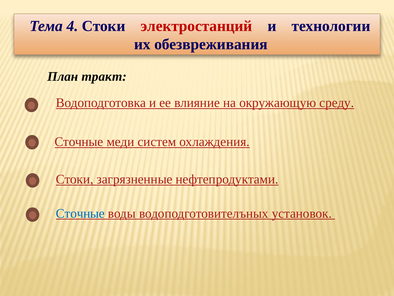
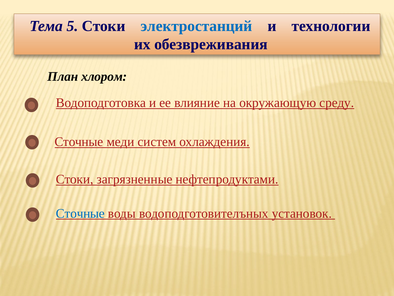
4: 4 -> 5
электростанций colour: red -> blue
тракт: тракт -> хлором
